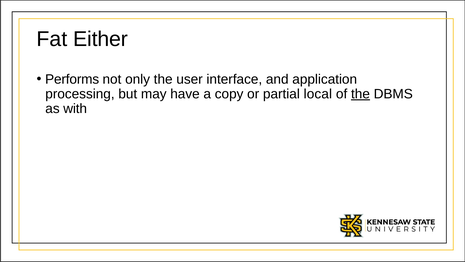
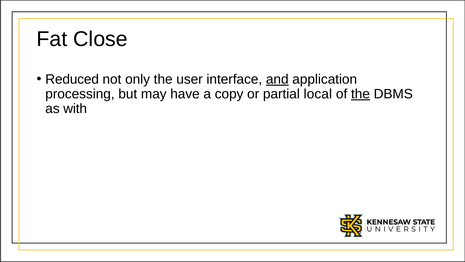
Either: Either -> Close
Performs: Performs -> Reduced
and underline: none -> present
